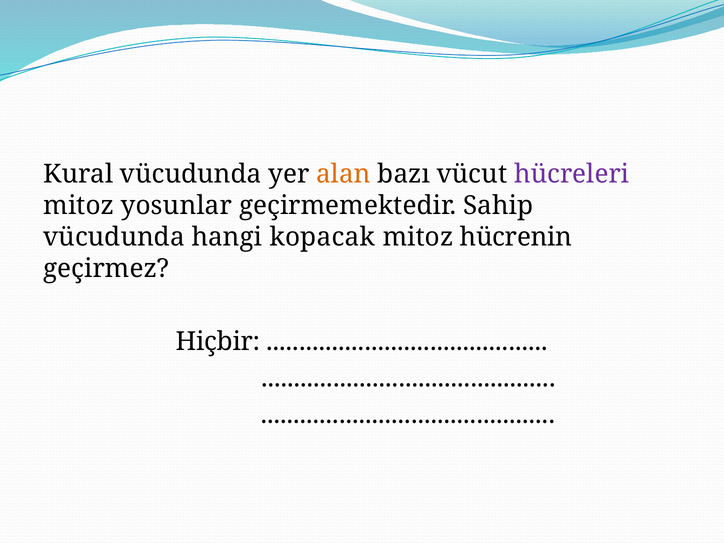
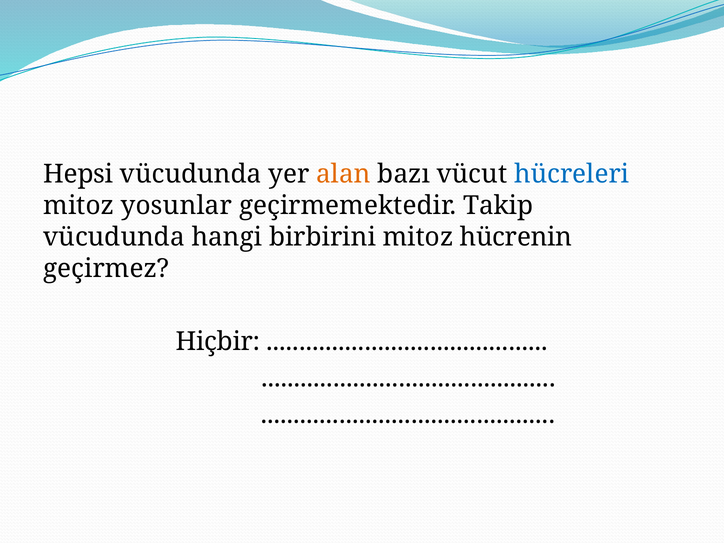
Kural: Kural -> Hepsi
hücreleri colour: purple -> blue
Sahip: Sahip -> Takip
kopacak: kopacak -> birbirini
